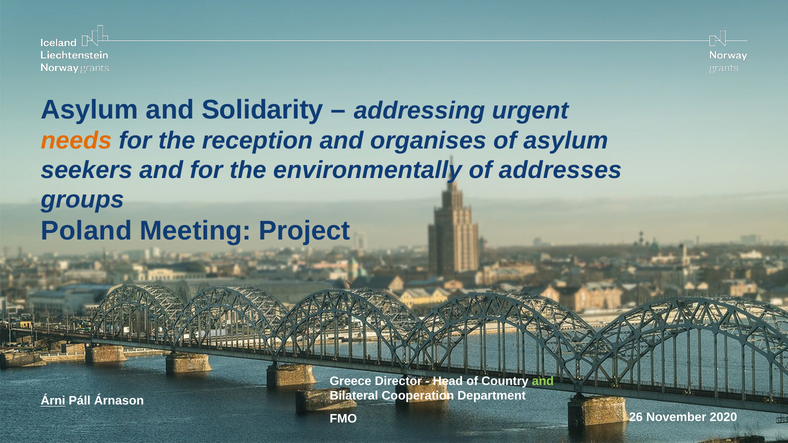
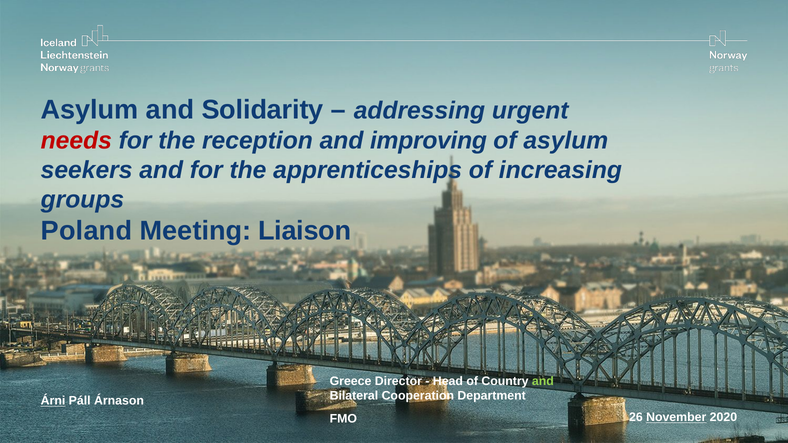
needs colour: orange -> red
organises: organises -> improving
environmentally: environmentally -> apprenticeships
addresses: addresses -> increasing
Project: Project -> Liaison
November underline: none -> present
